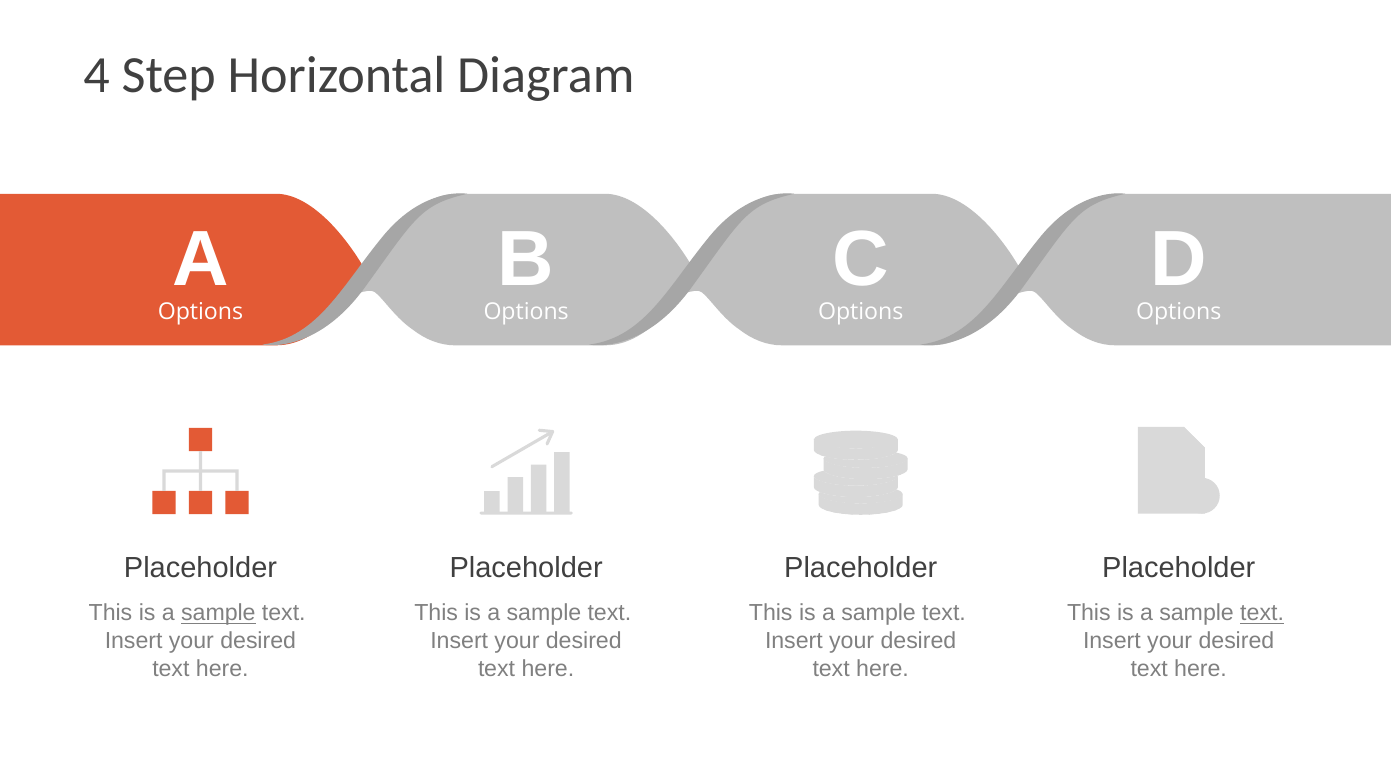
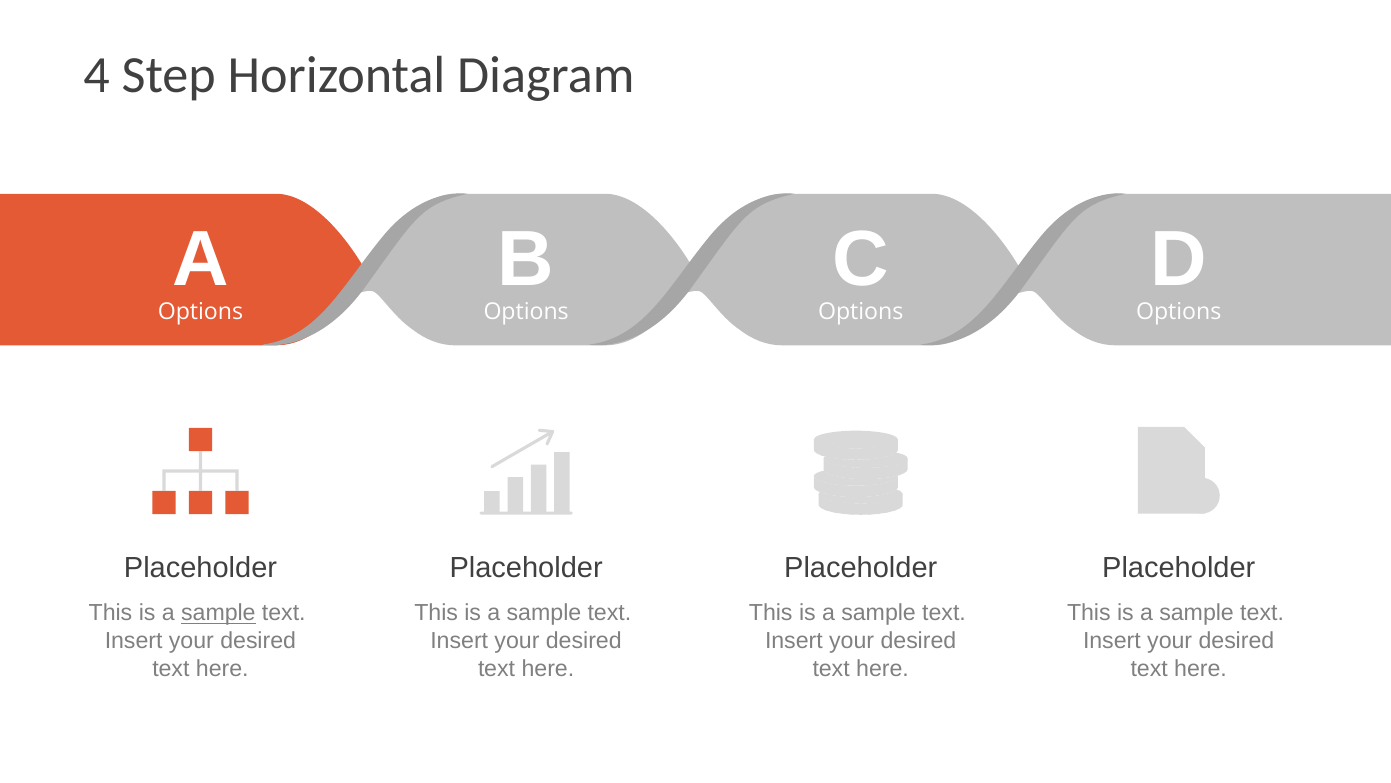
text at (1262, 613) underline: present -> none
